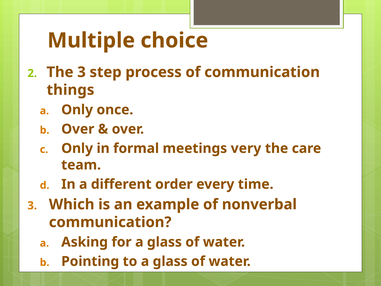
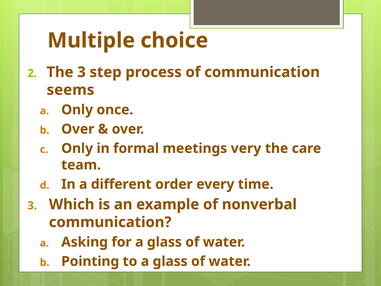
things: things -> seems
